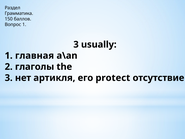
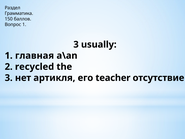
глаголы: глаголы -> recycled
protect: protect -> teacher
